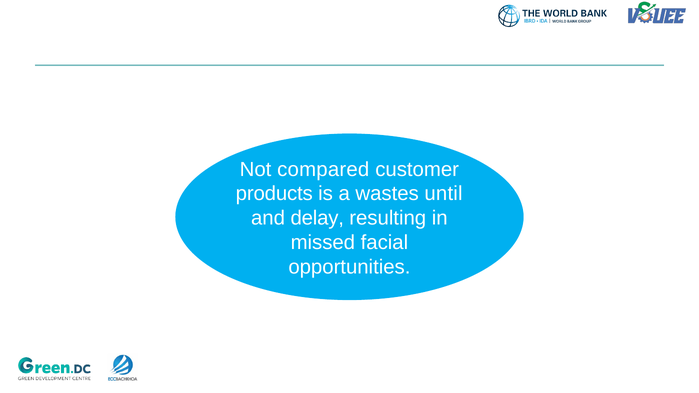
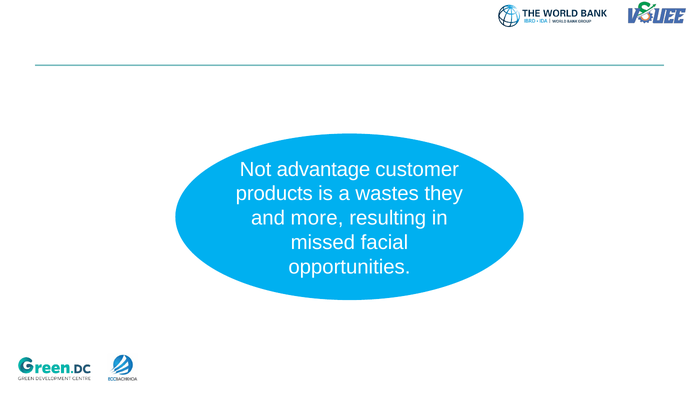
compared: compared -> advantage
until: until -> they
delay: delay -> more
